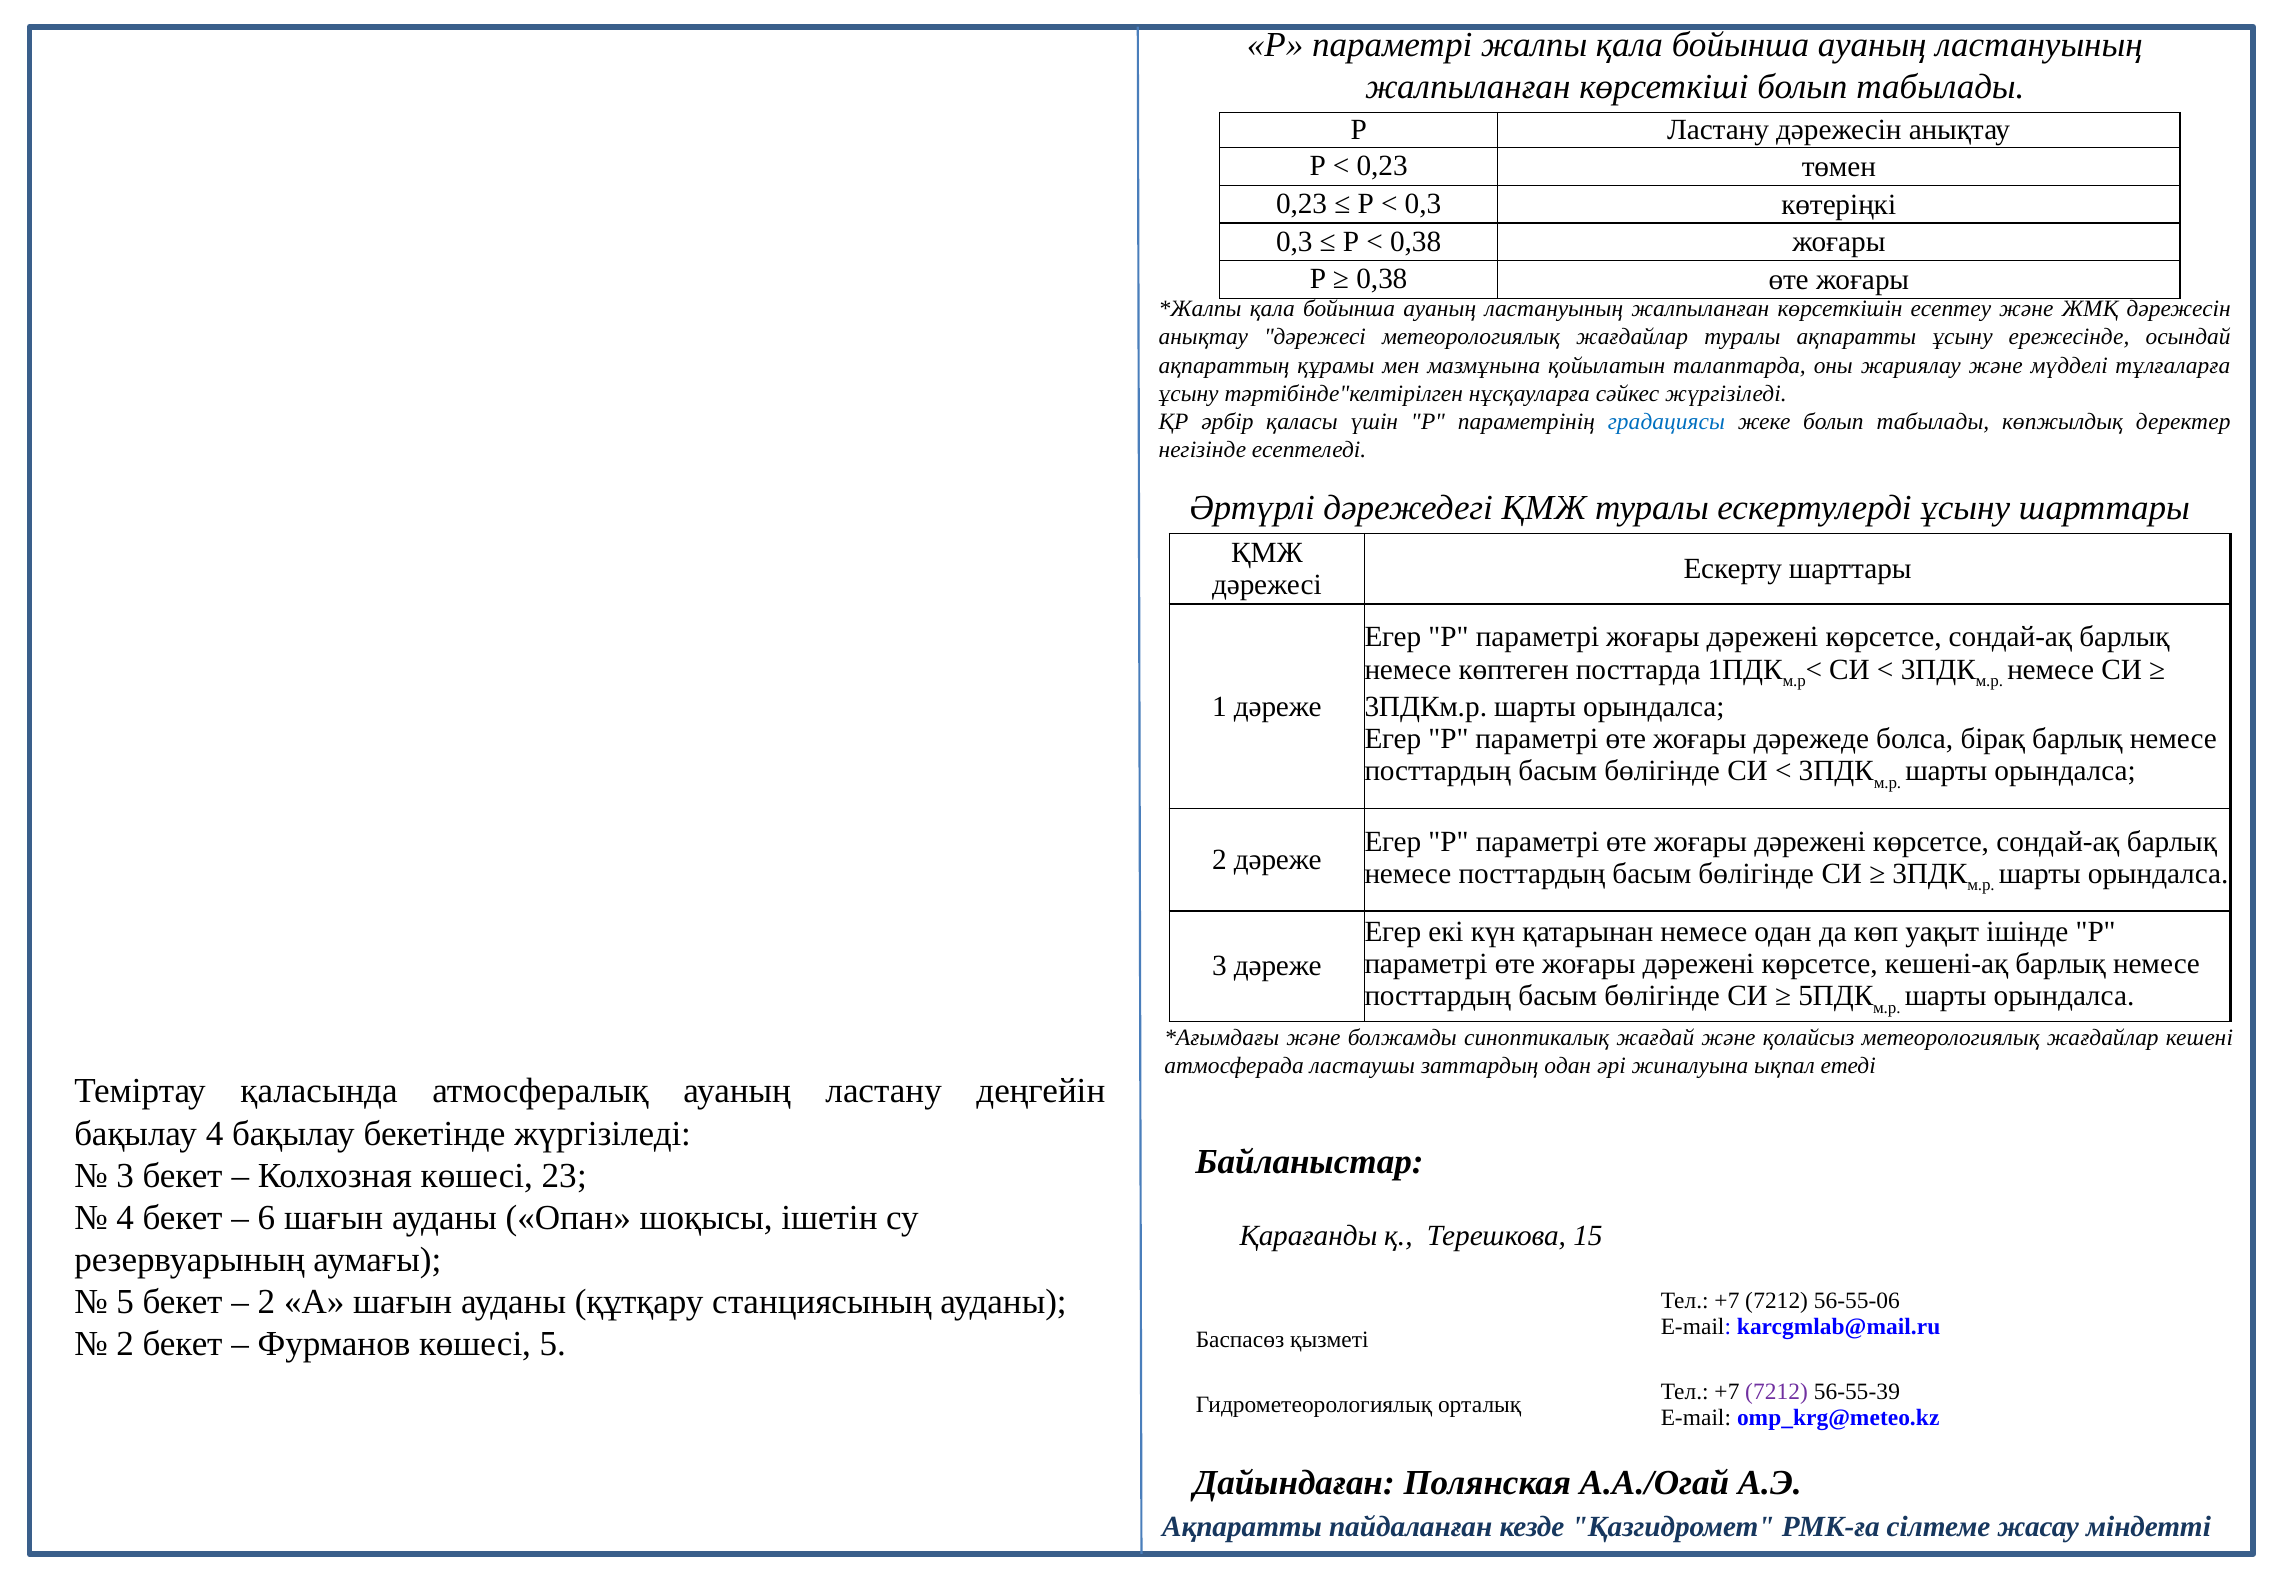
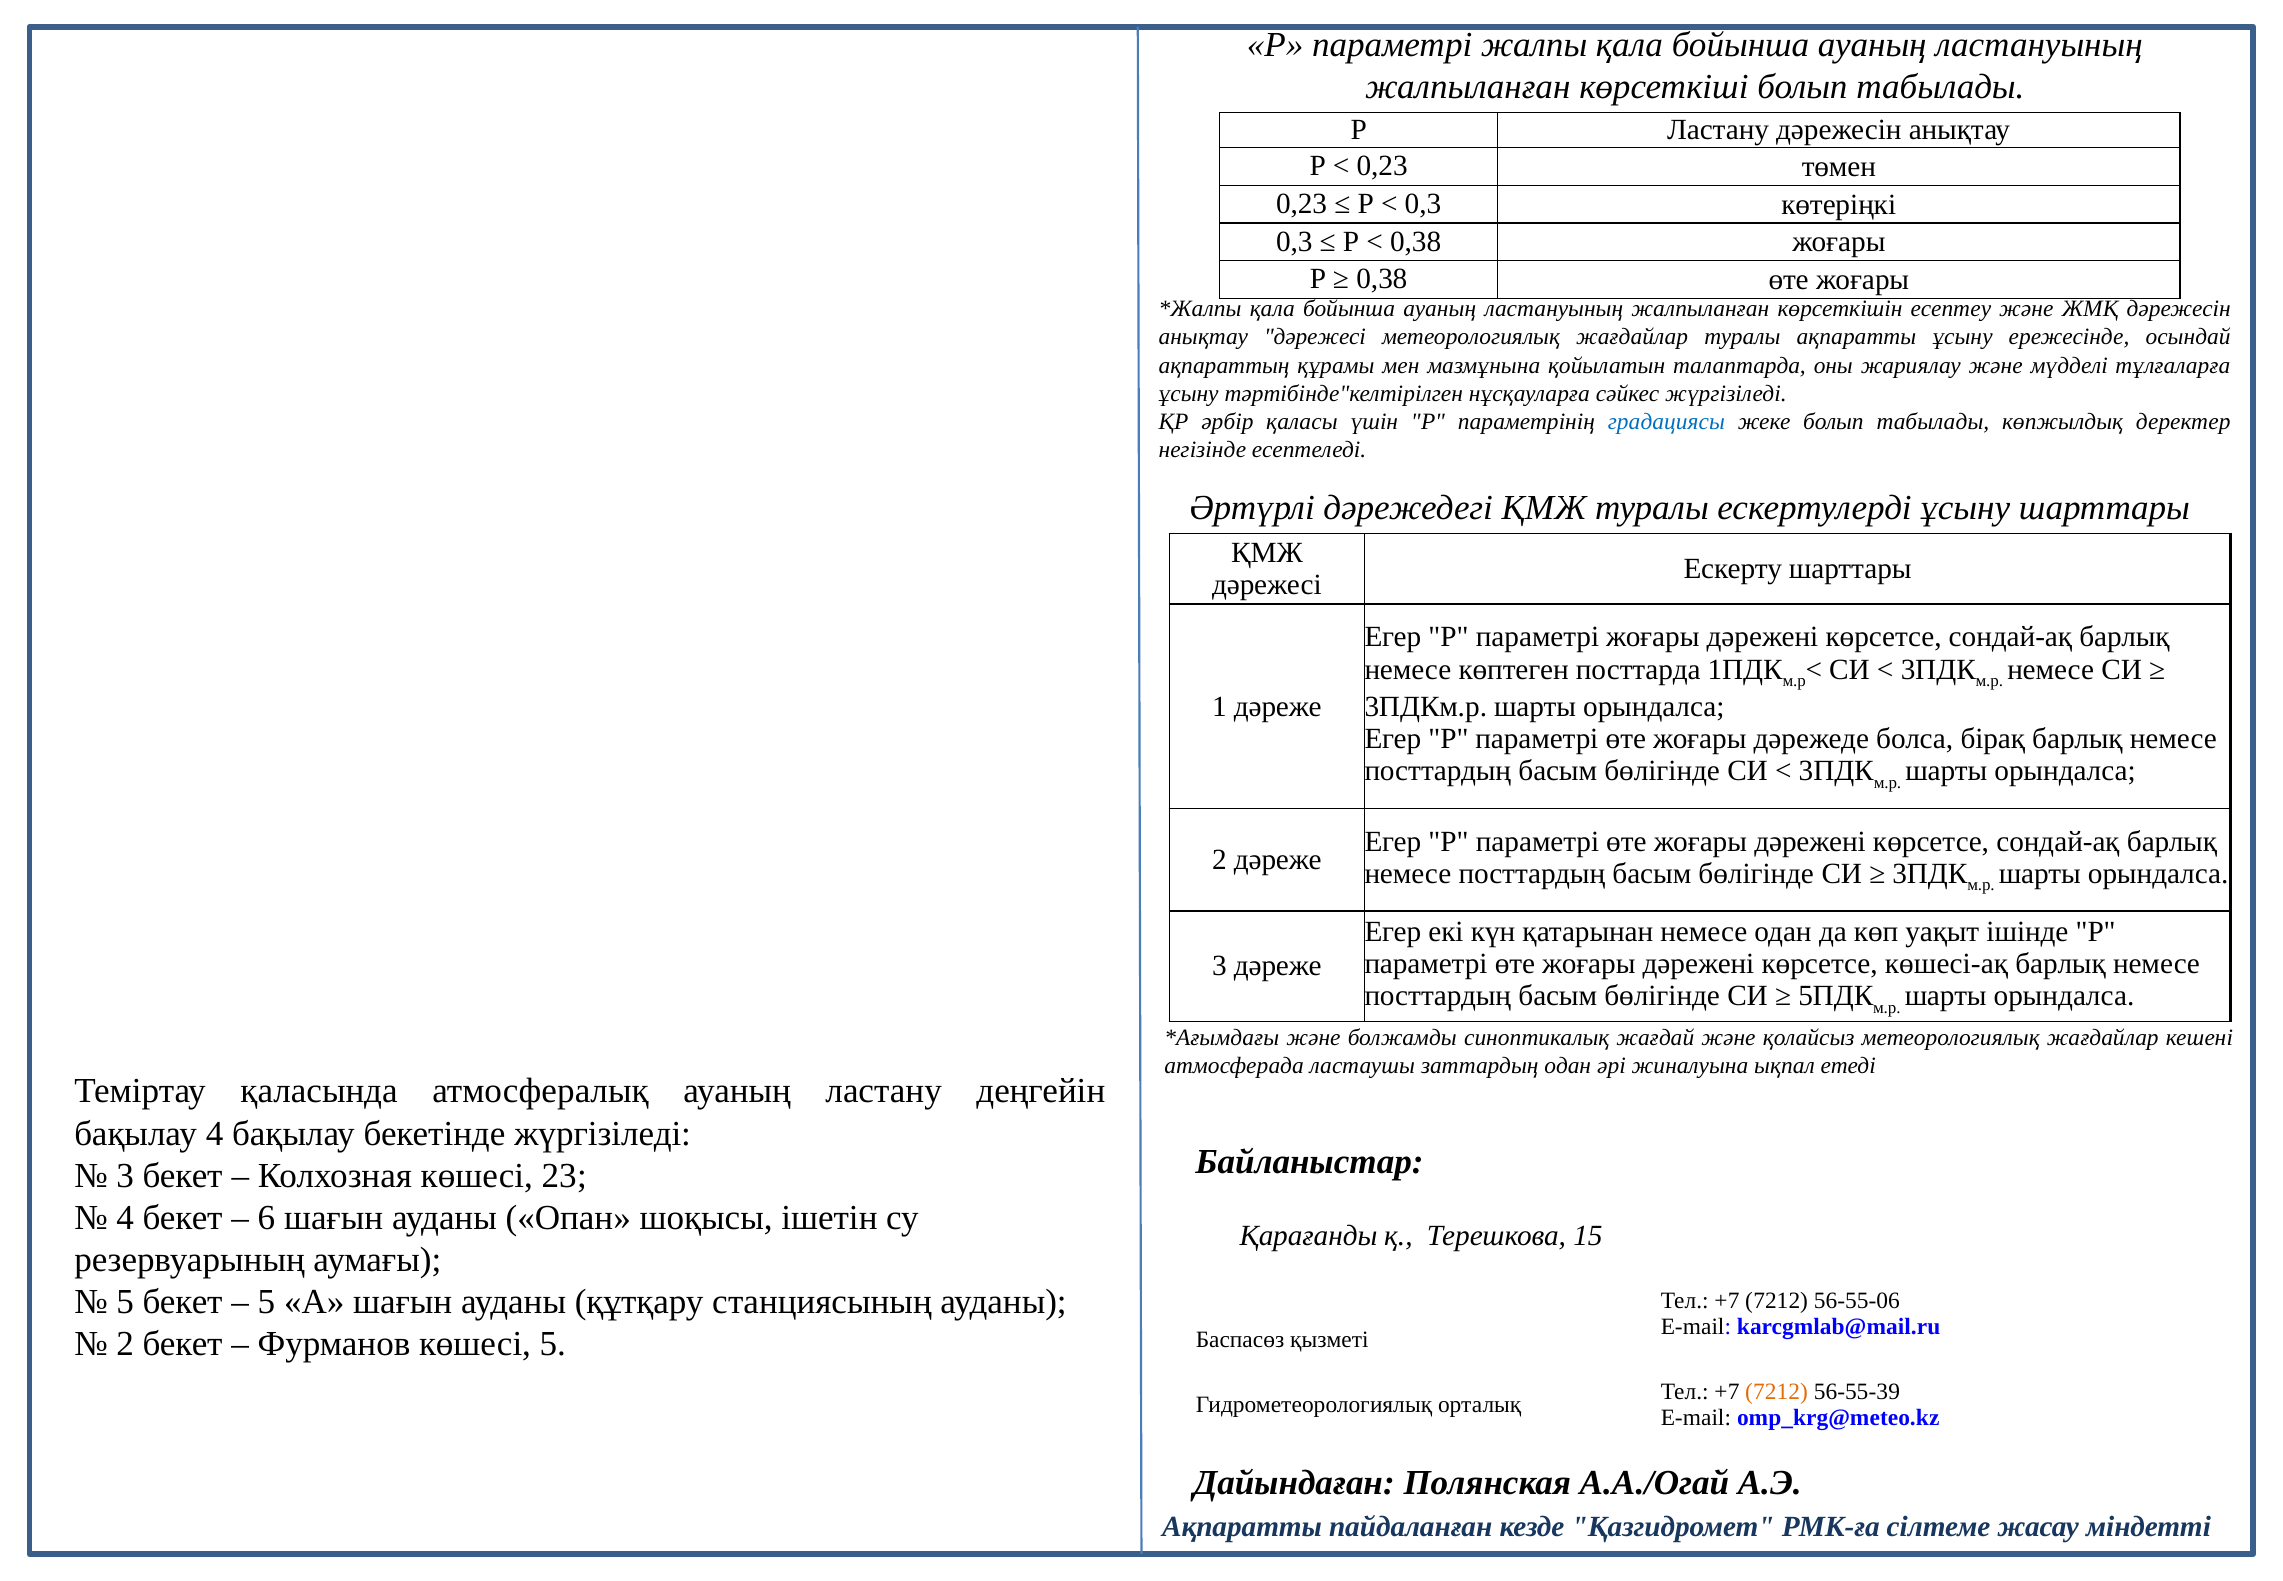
кешені-ақ: кешені-ақ -> көшесі-ақ
2 at (266, 1302): 2 -> 5
7212 at (1777, 1391) colour: purple -> orange
